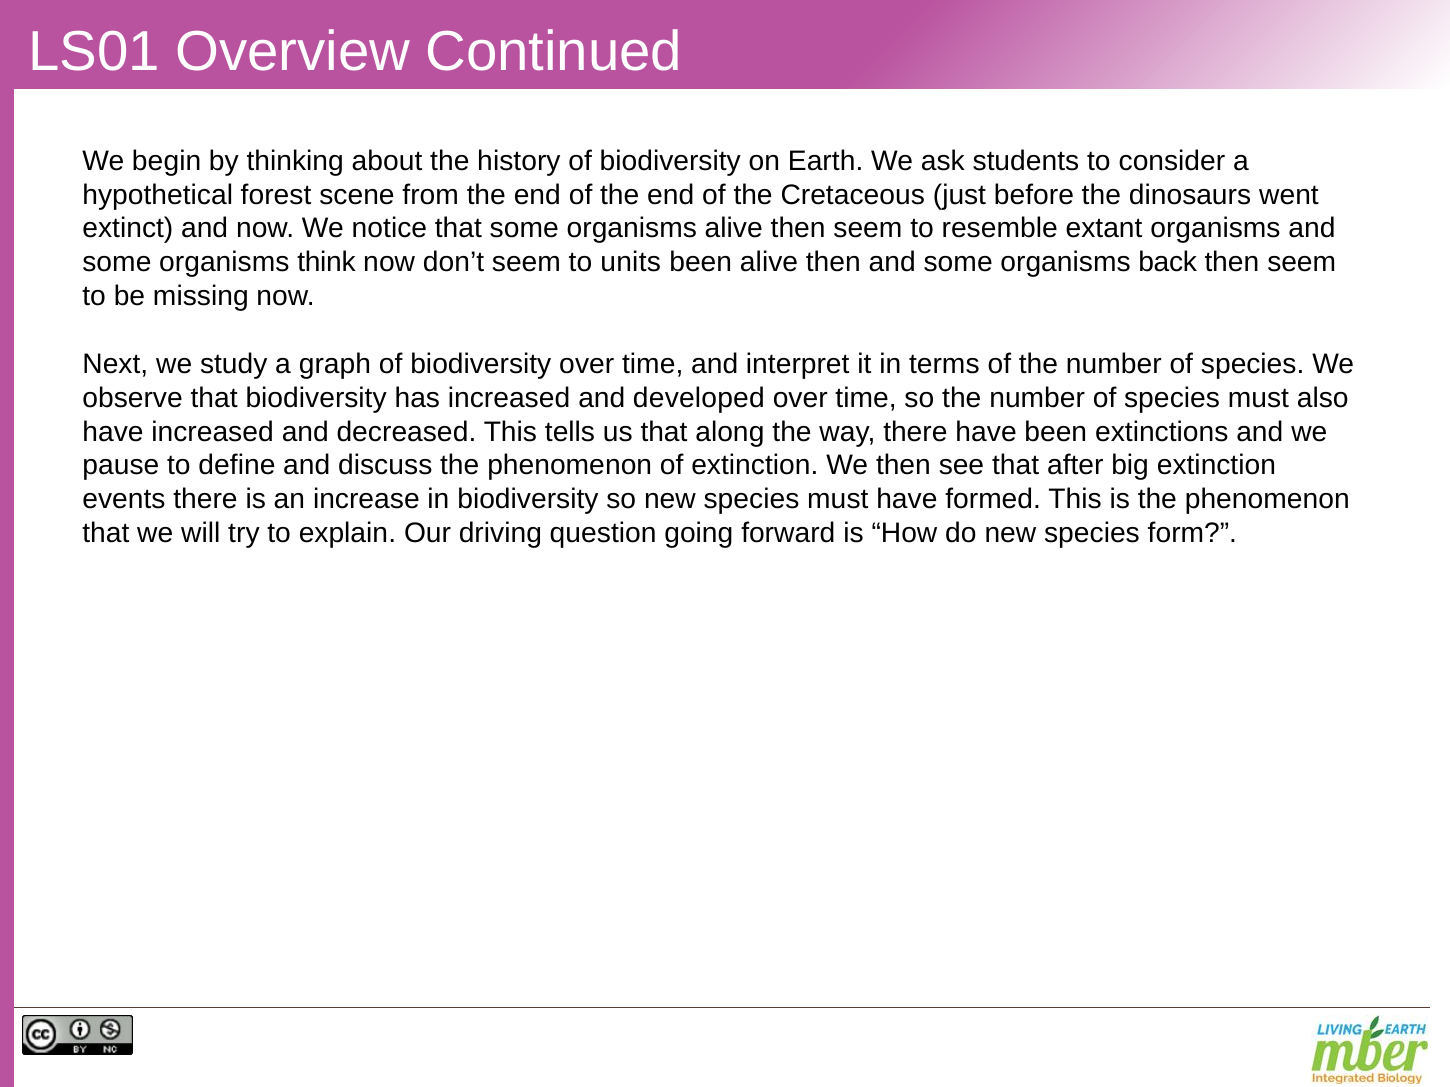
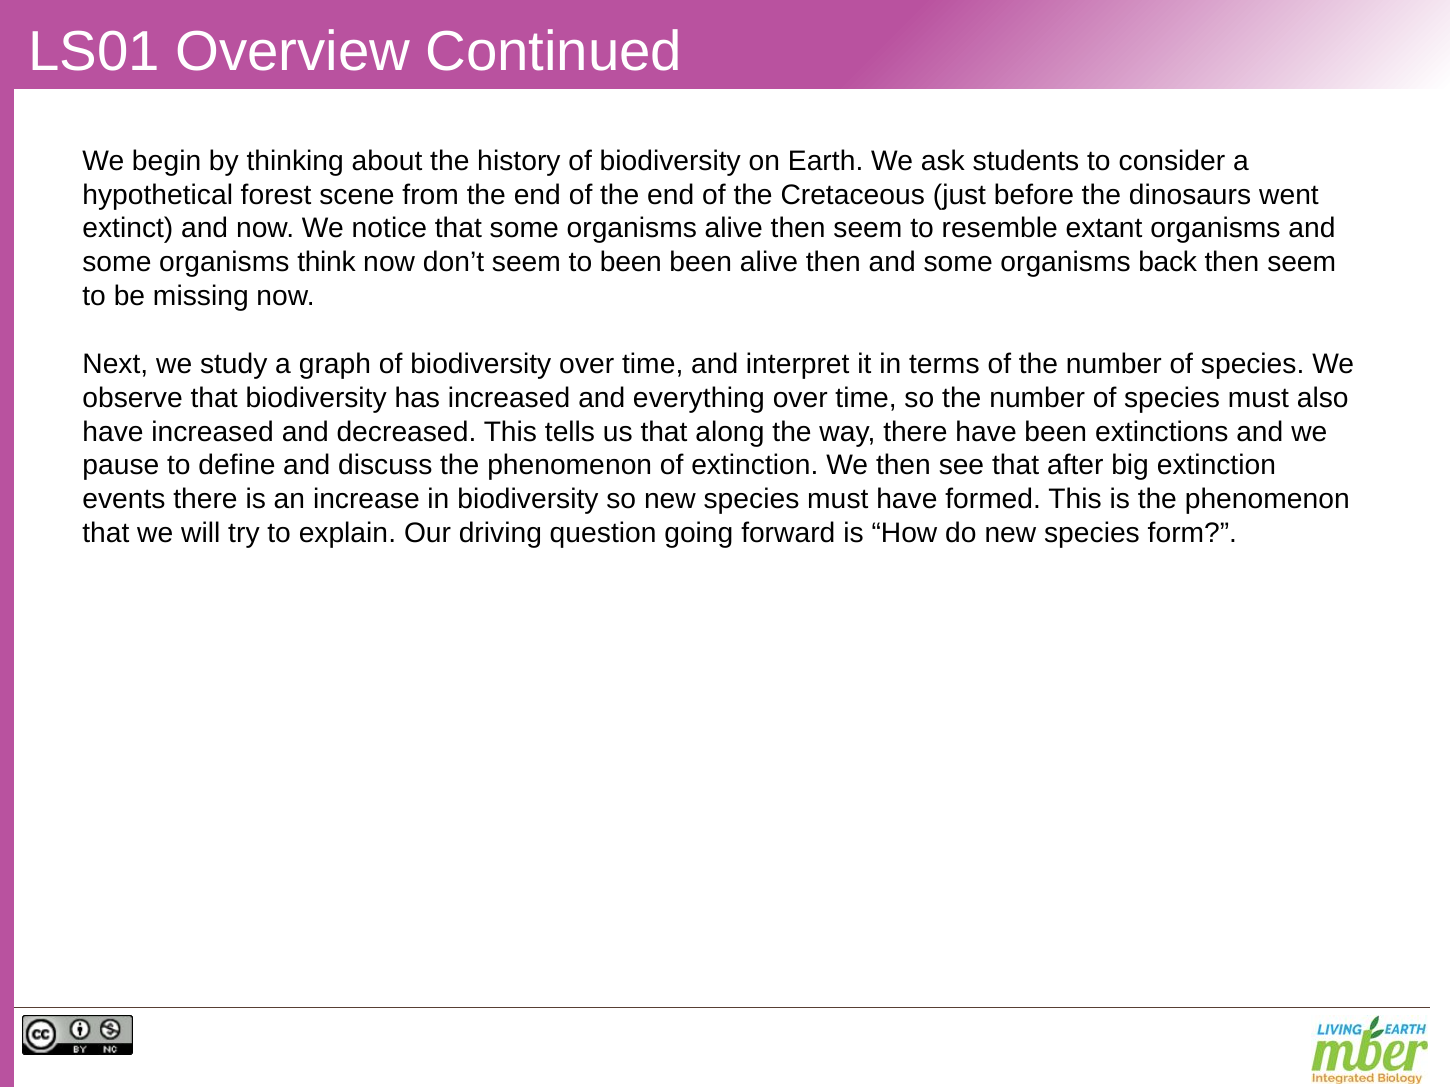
to units: units -> been
developed: developed -> everything
